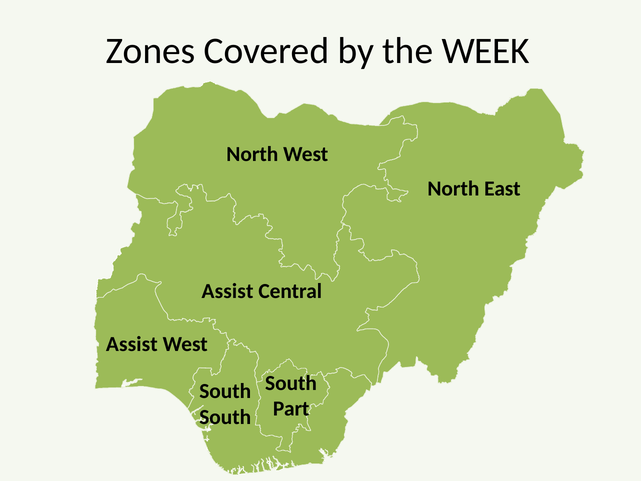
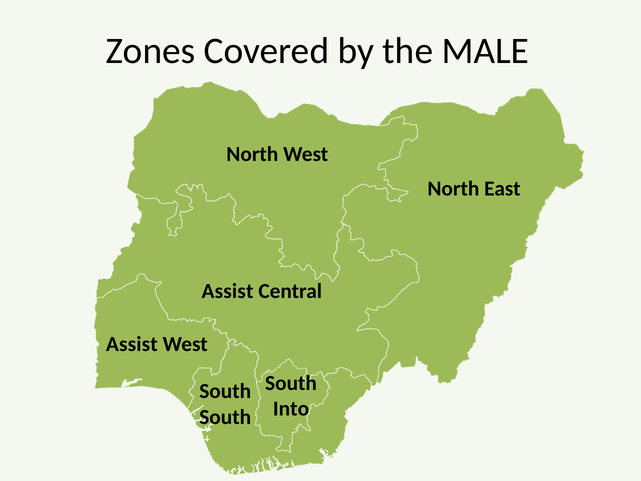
WEEK: WEEK -> MALE
Part: Part -> Into
